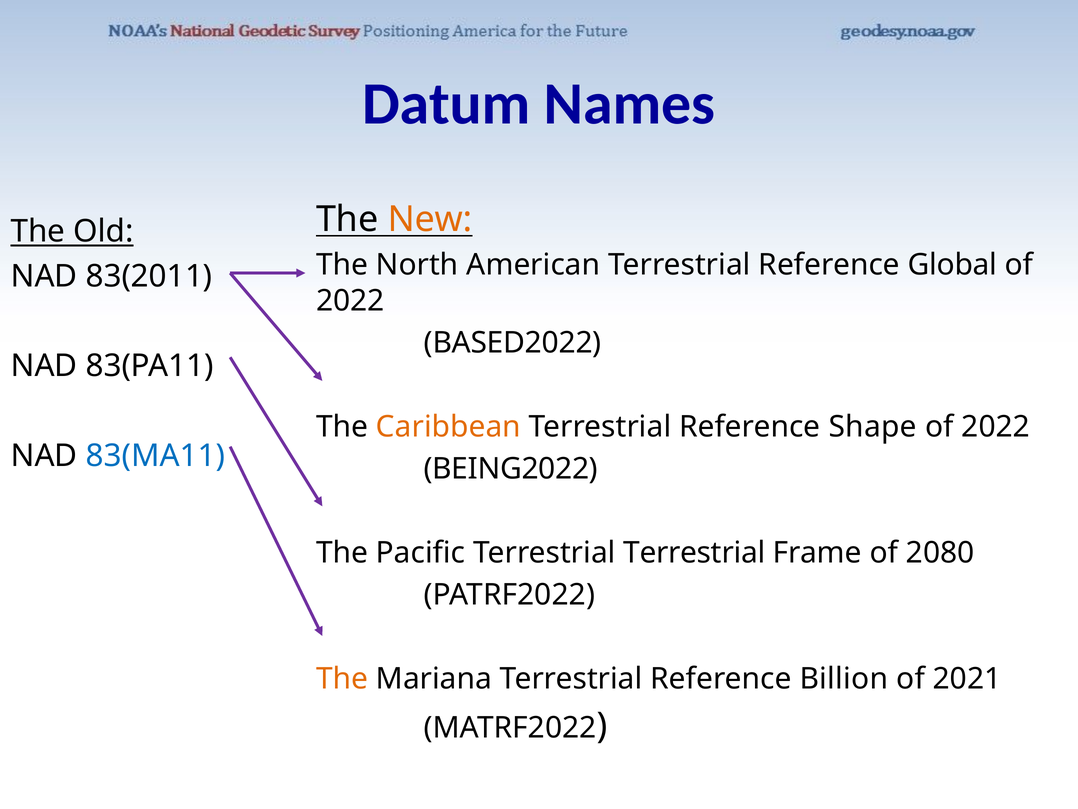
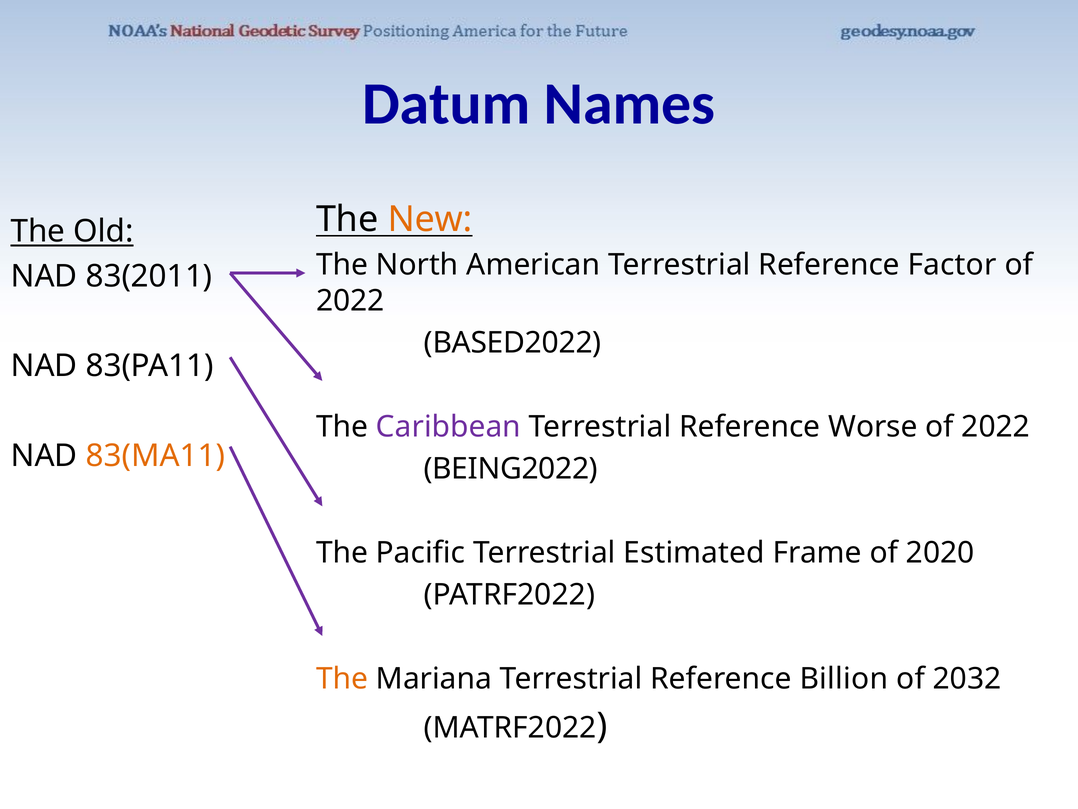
Global: Global -> Factor
Caribbean colour: orange -> purple
Shape: Shape -> Worse
83(MA11 colour: blue -> orange
Terrestrial Terrestrial: Terrestrial -> Estimated
2080: 2080 -> 2020
2021: 2021 -> 2032
